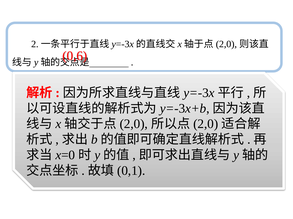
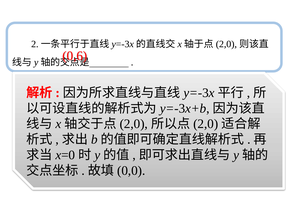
0,1: 0,1 -> 0,0
